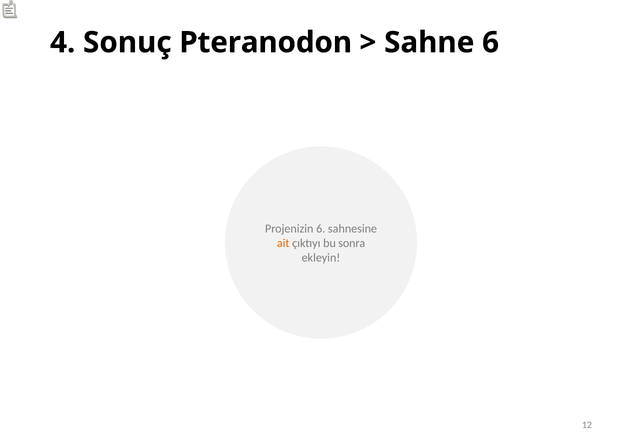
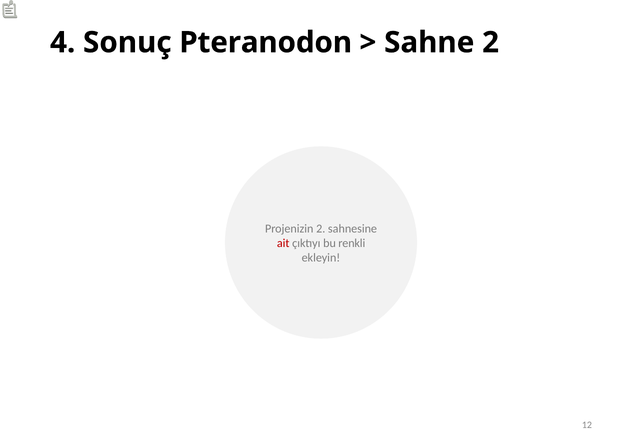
Sahne 6: 6 -> 2
Projenizin 6: 6 -> 2
ait colour: orange -> red
sonra: sonra -> renkli
